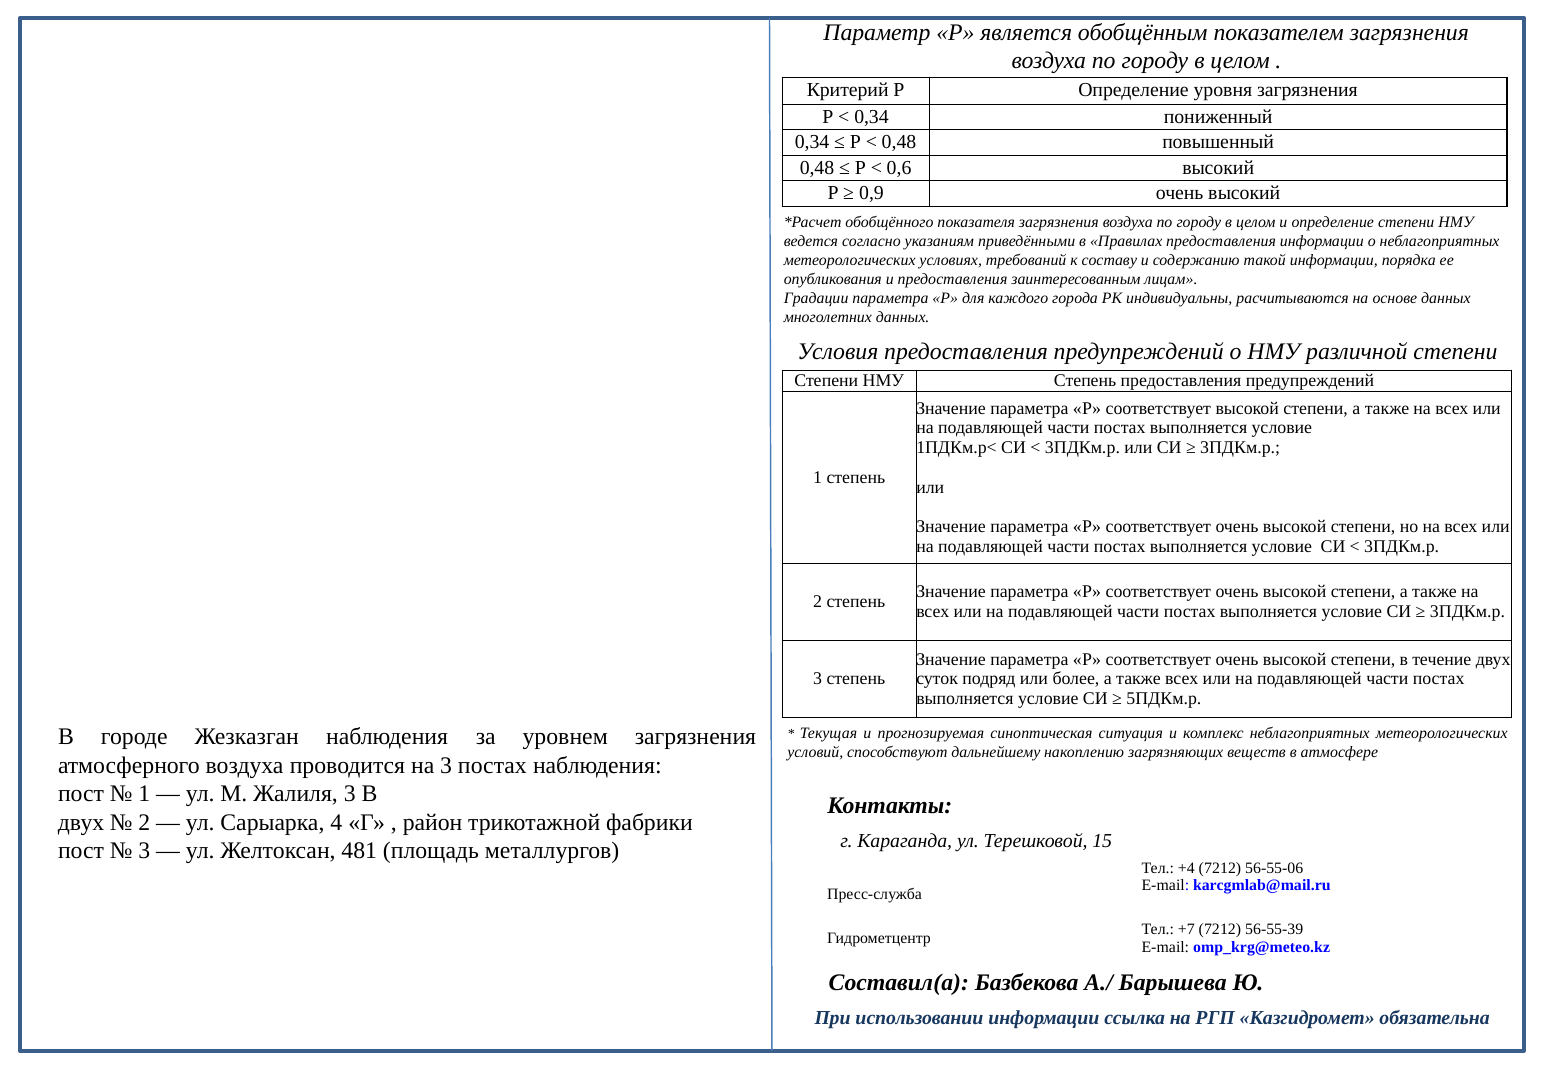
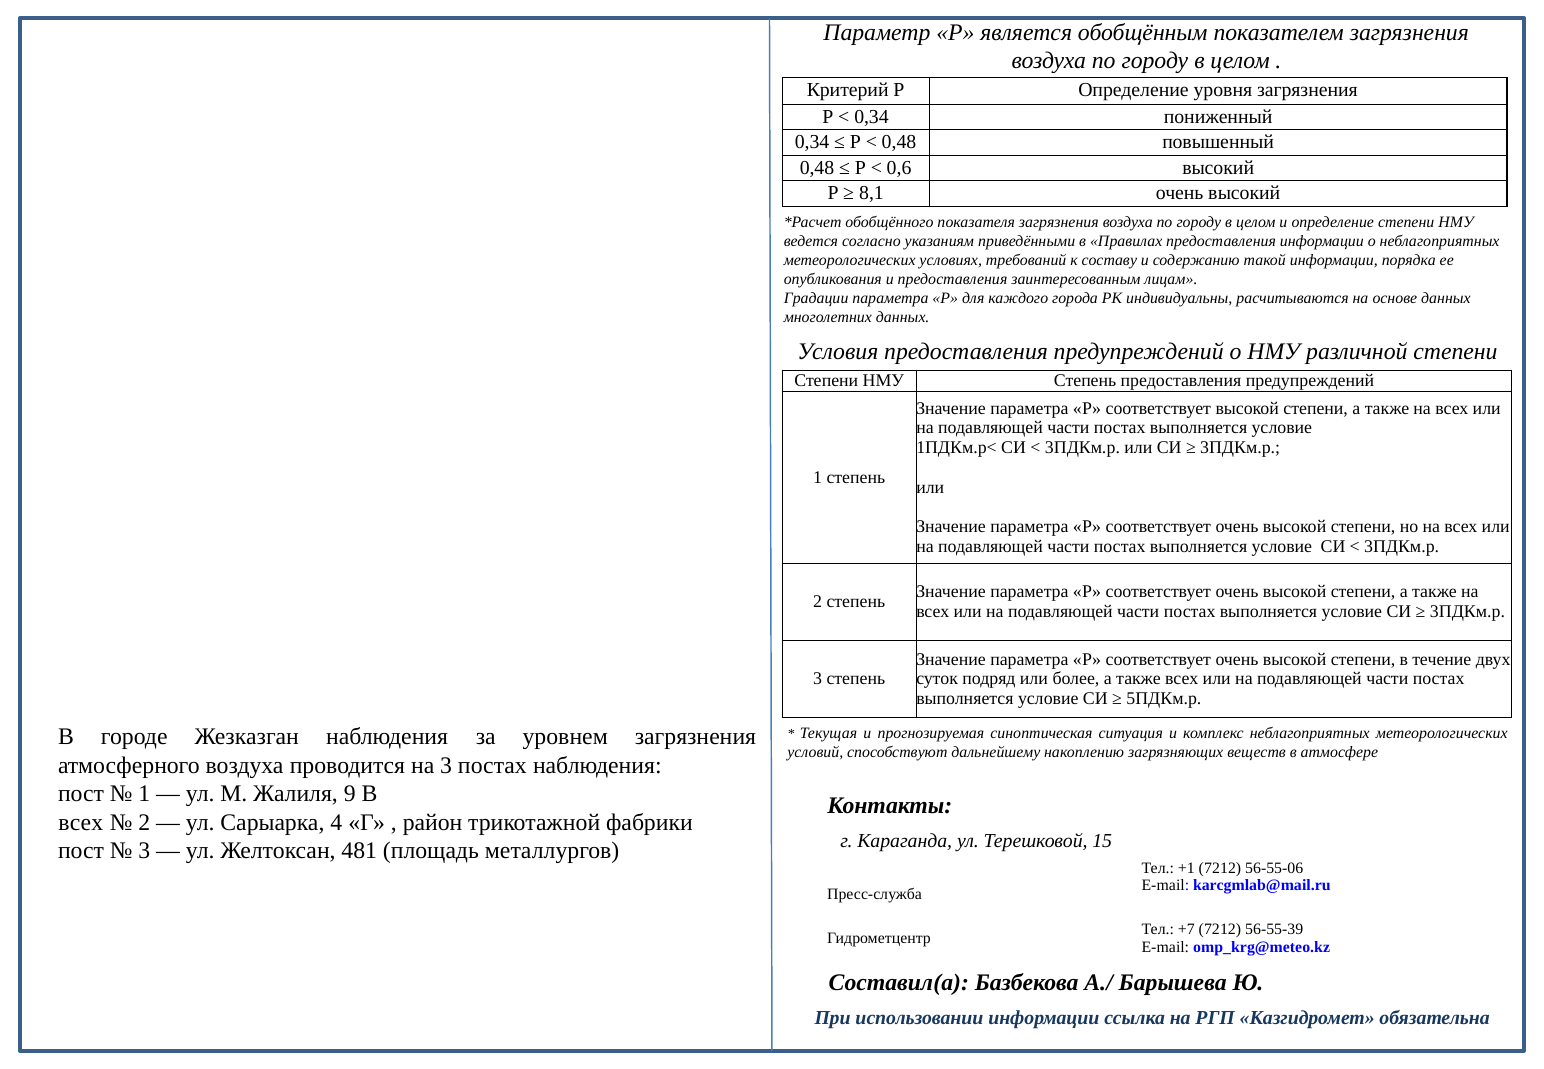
0,9: 0,9 -> 8,1
Жалиля 3: 3 -> 9
двух at (81, 822): двух -> всех
+4: +4 -> +1
